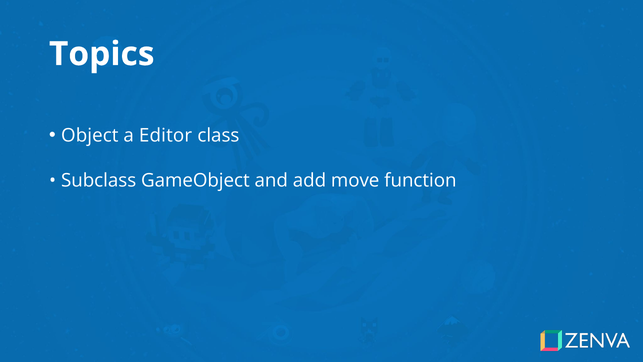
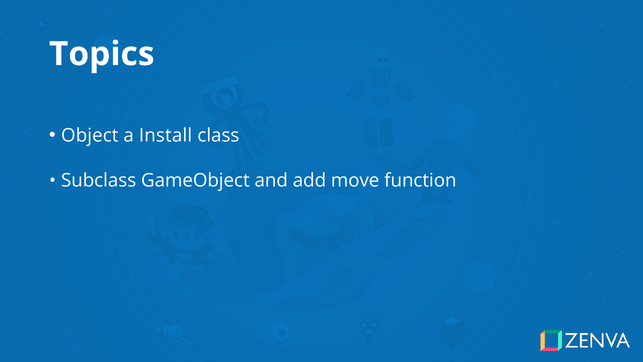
Editor: Editor -> Install
